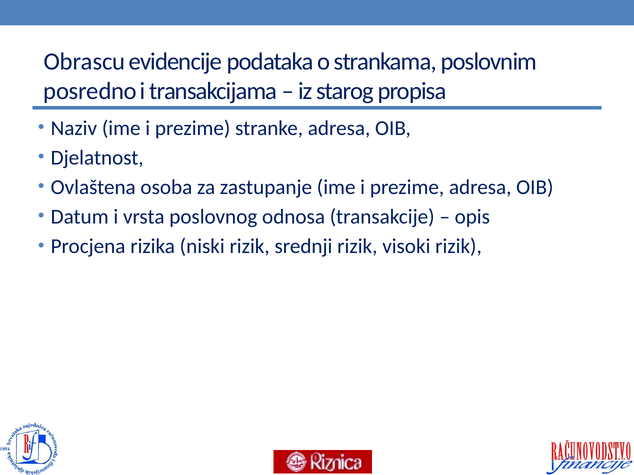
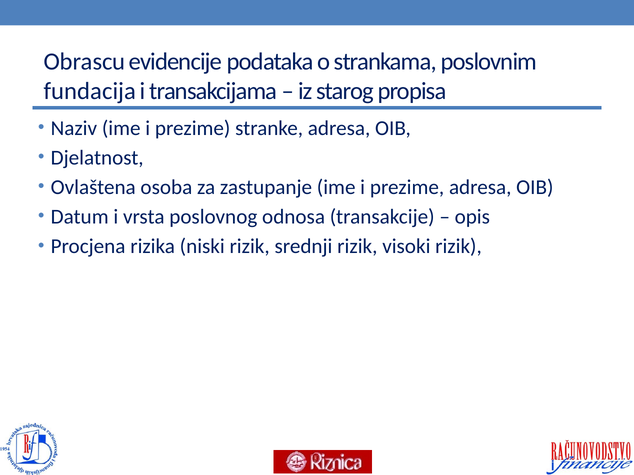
posredno: posredno -> fundacija
